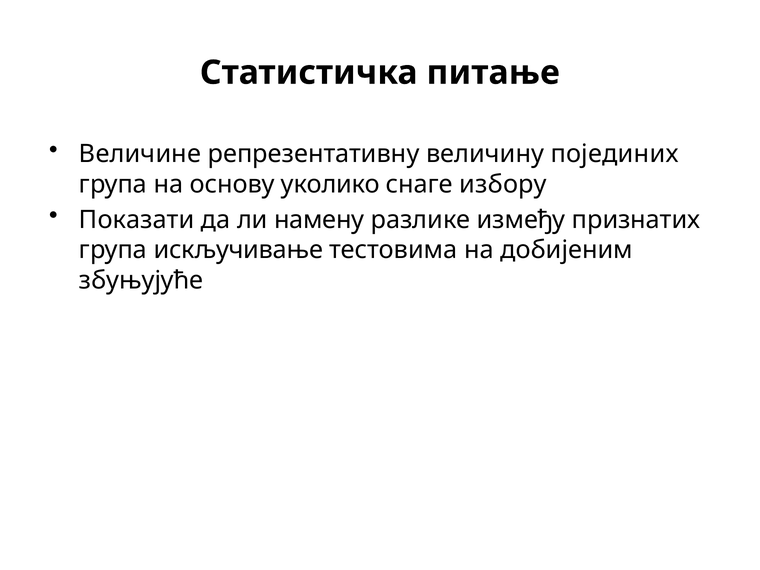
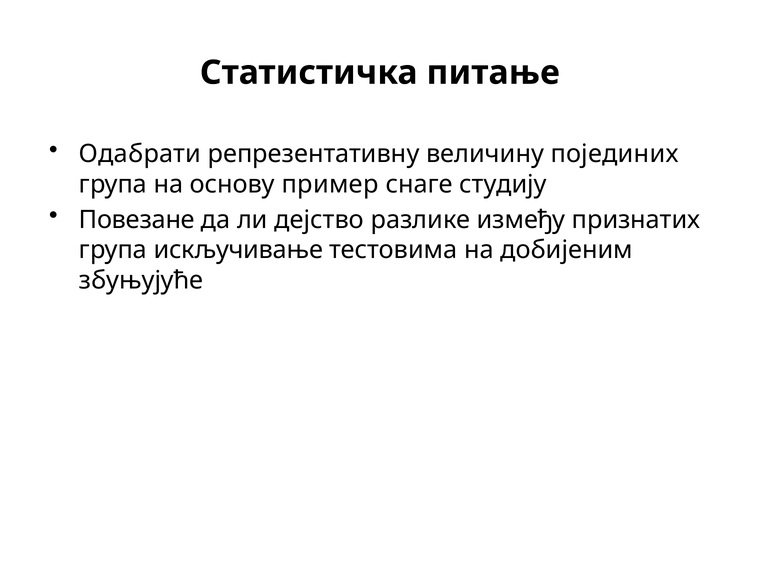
Величине: Величине -> Одабрати
уколико: уколико -> пример
избору: избору -> студију
Показати: Показати -> Повезане
намену: намену -> дејство
